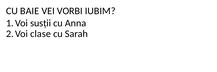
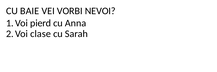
IUBIM: IUBIM -> NEVOI
susții: susții -> pierd
